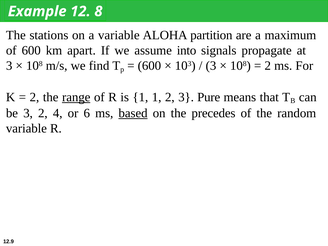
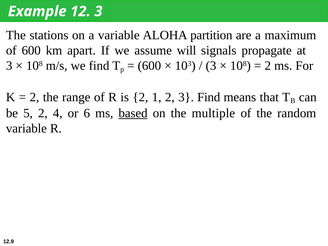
12 8: 8 -> 3
into: into -> will
range underline: present -> none
is 1: 1 -> 2
3 Pure: Pure -> Find
be 3: 3 -> 5
precedes: precedes -> multiple
